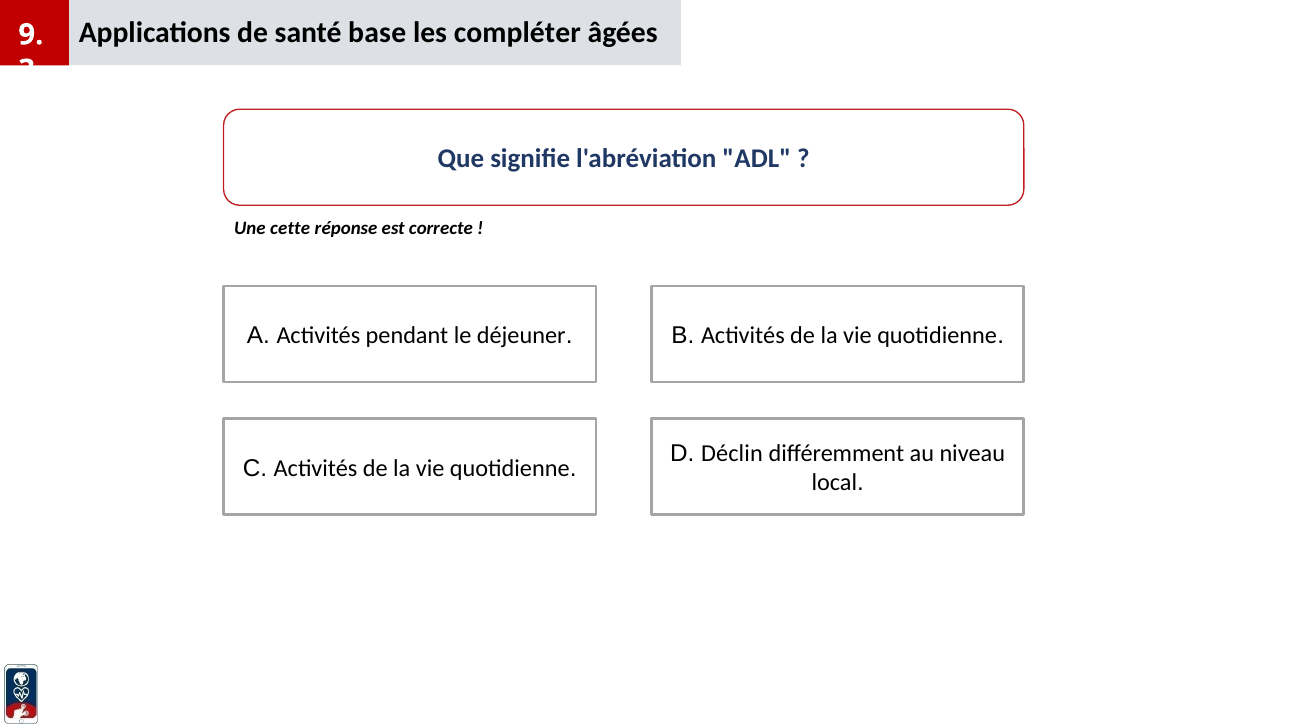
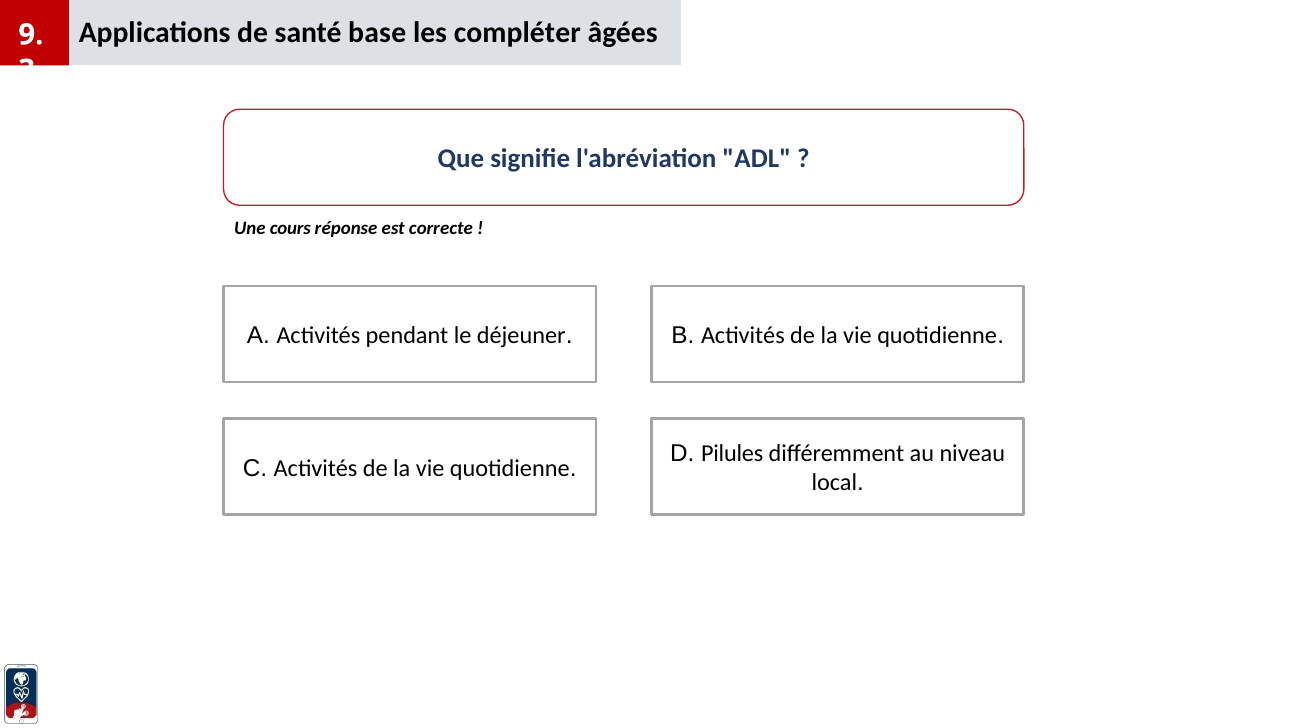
cette: cette -> cours
Déclin: Déclin -> Pilules
